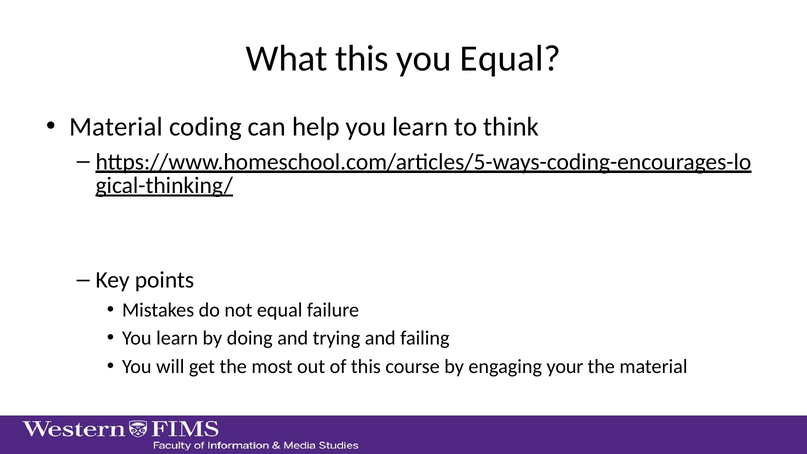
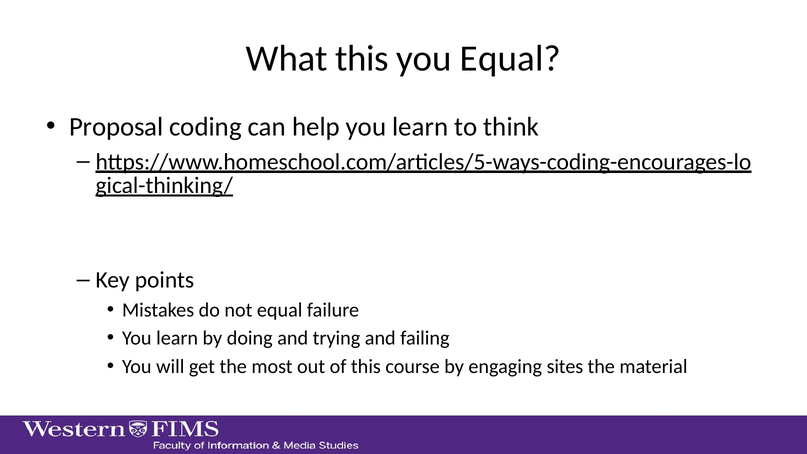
Material at (116, 127): Material -> Proposal
your: your -> sites
